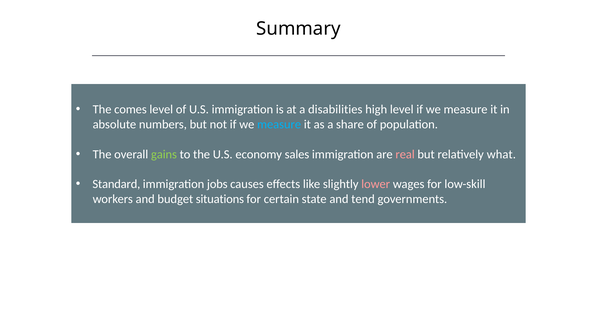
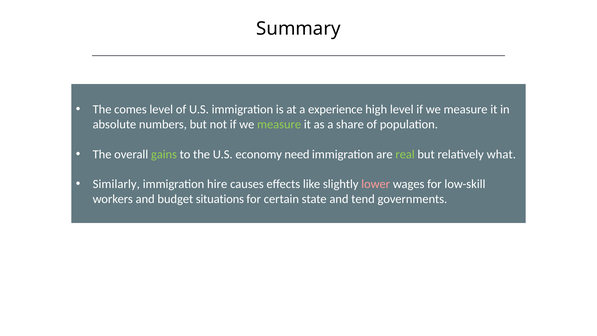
disabilities: disabilities -> experience
measure at (279, 124) colour: light blue -> light green
sales: sales -> need
real colour: pink -> light green
Standard: Standard -> Similarly
jobs: jobs -> hire
